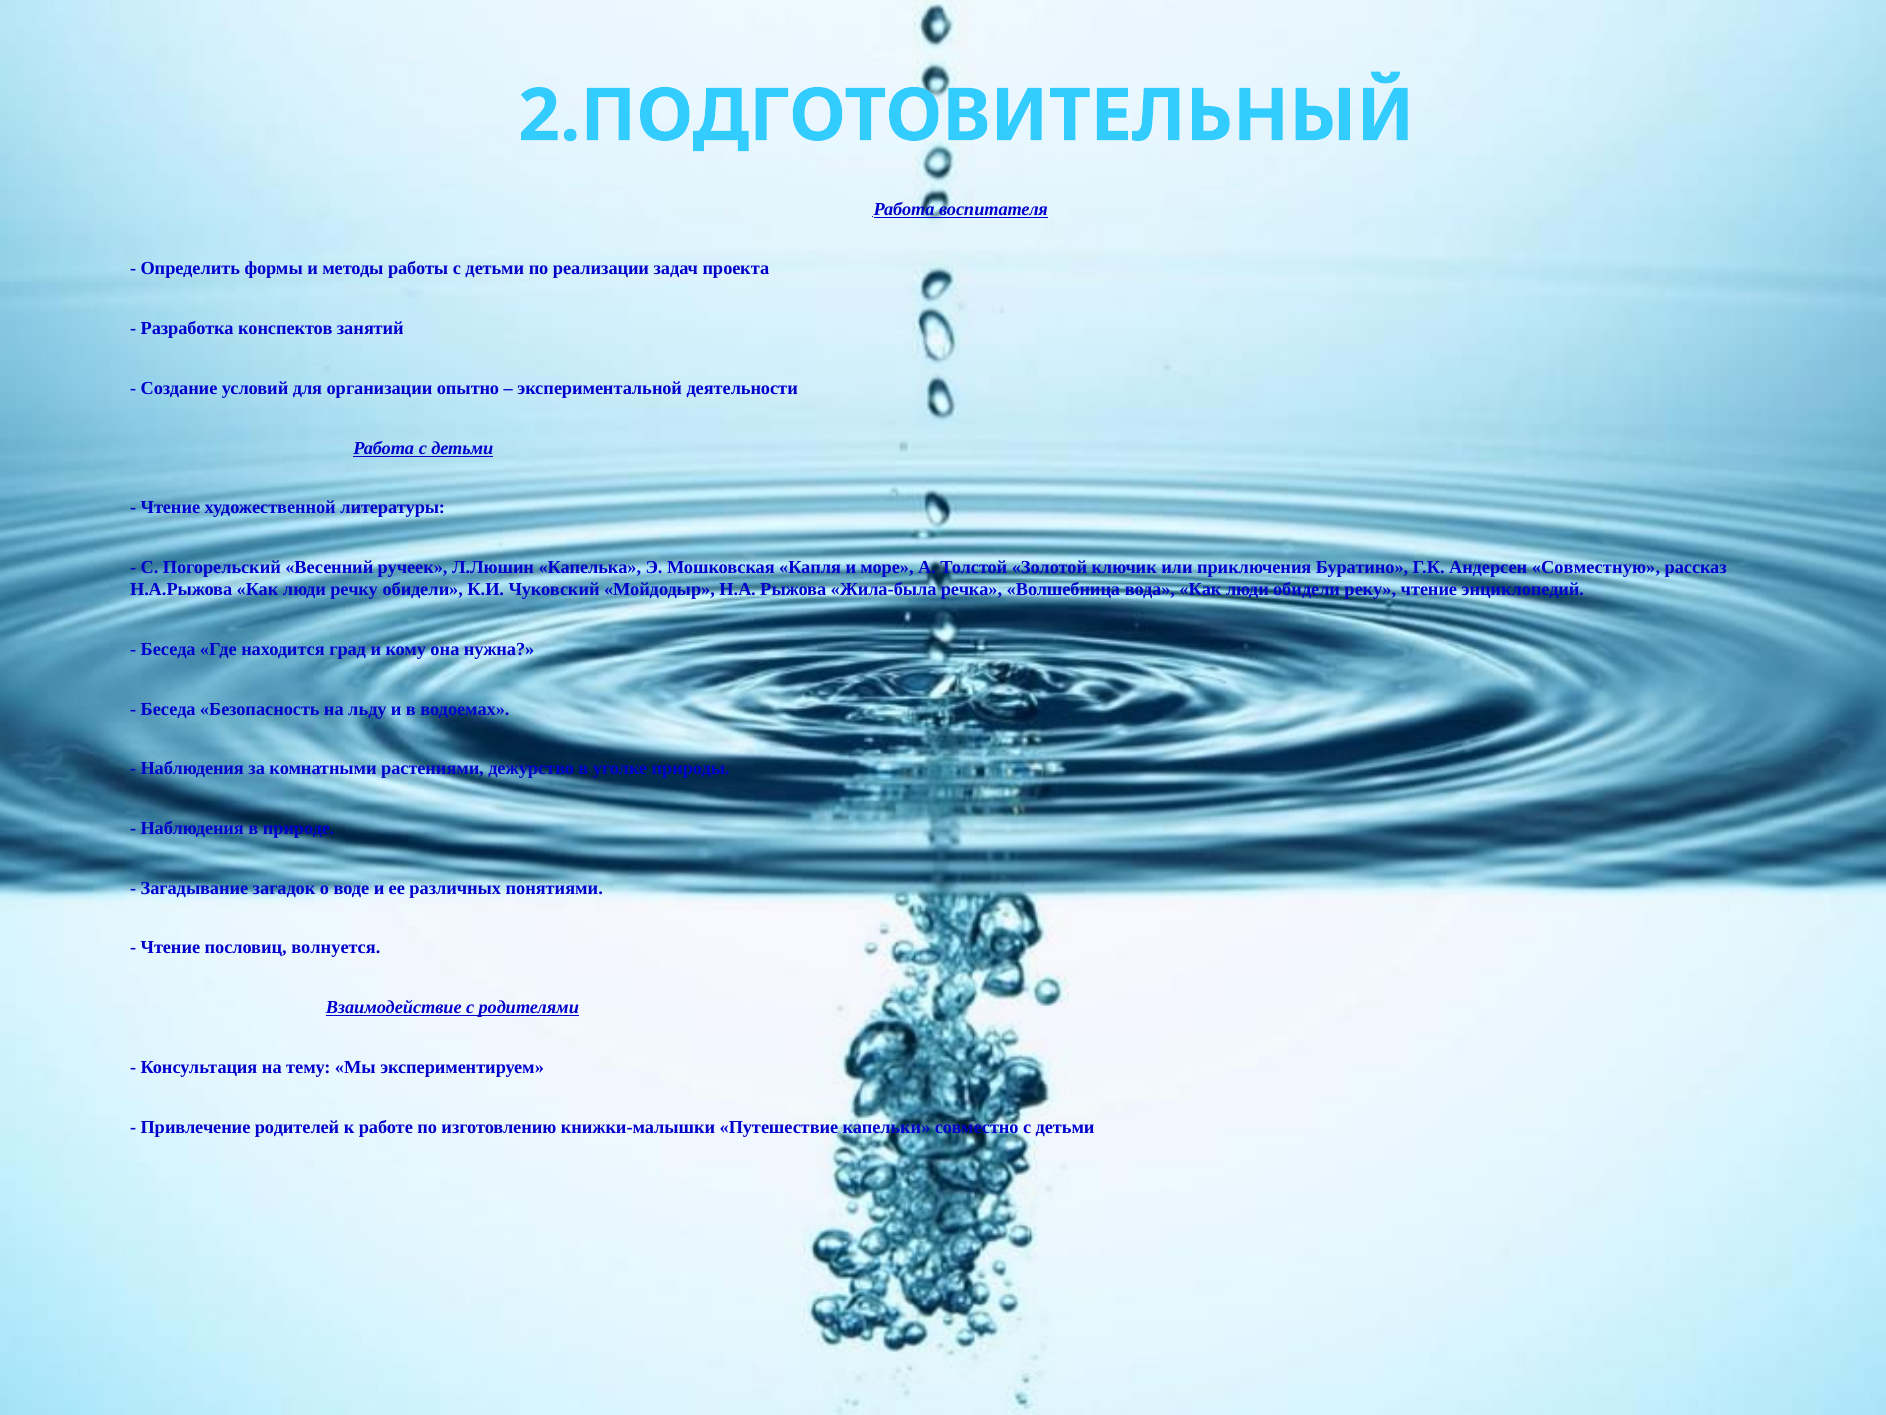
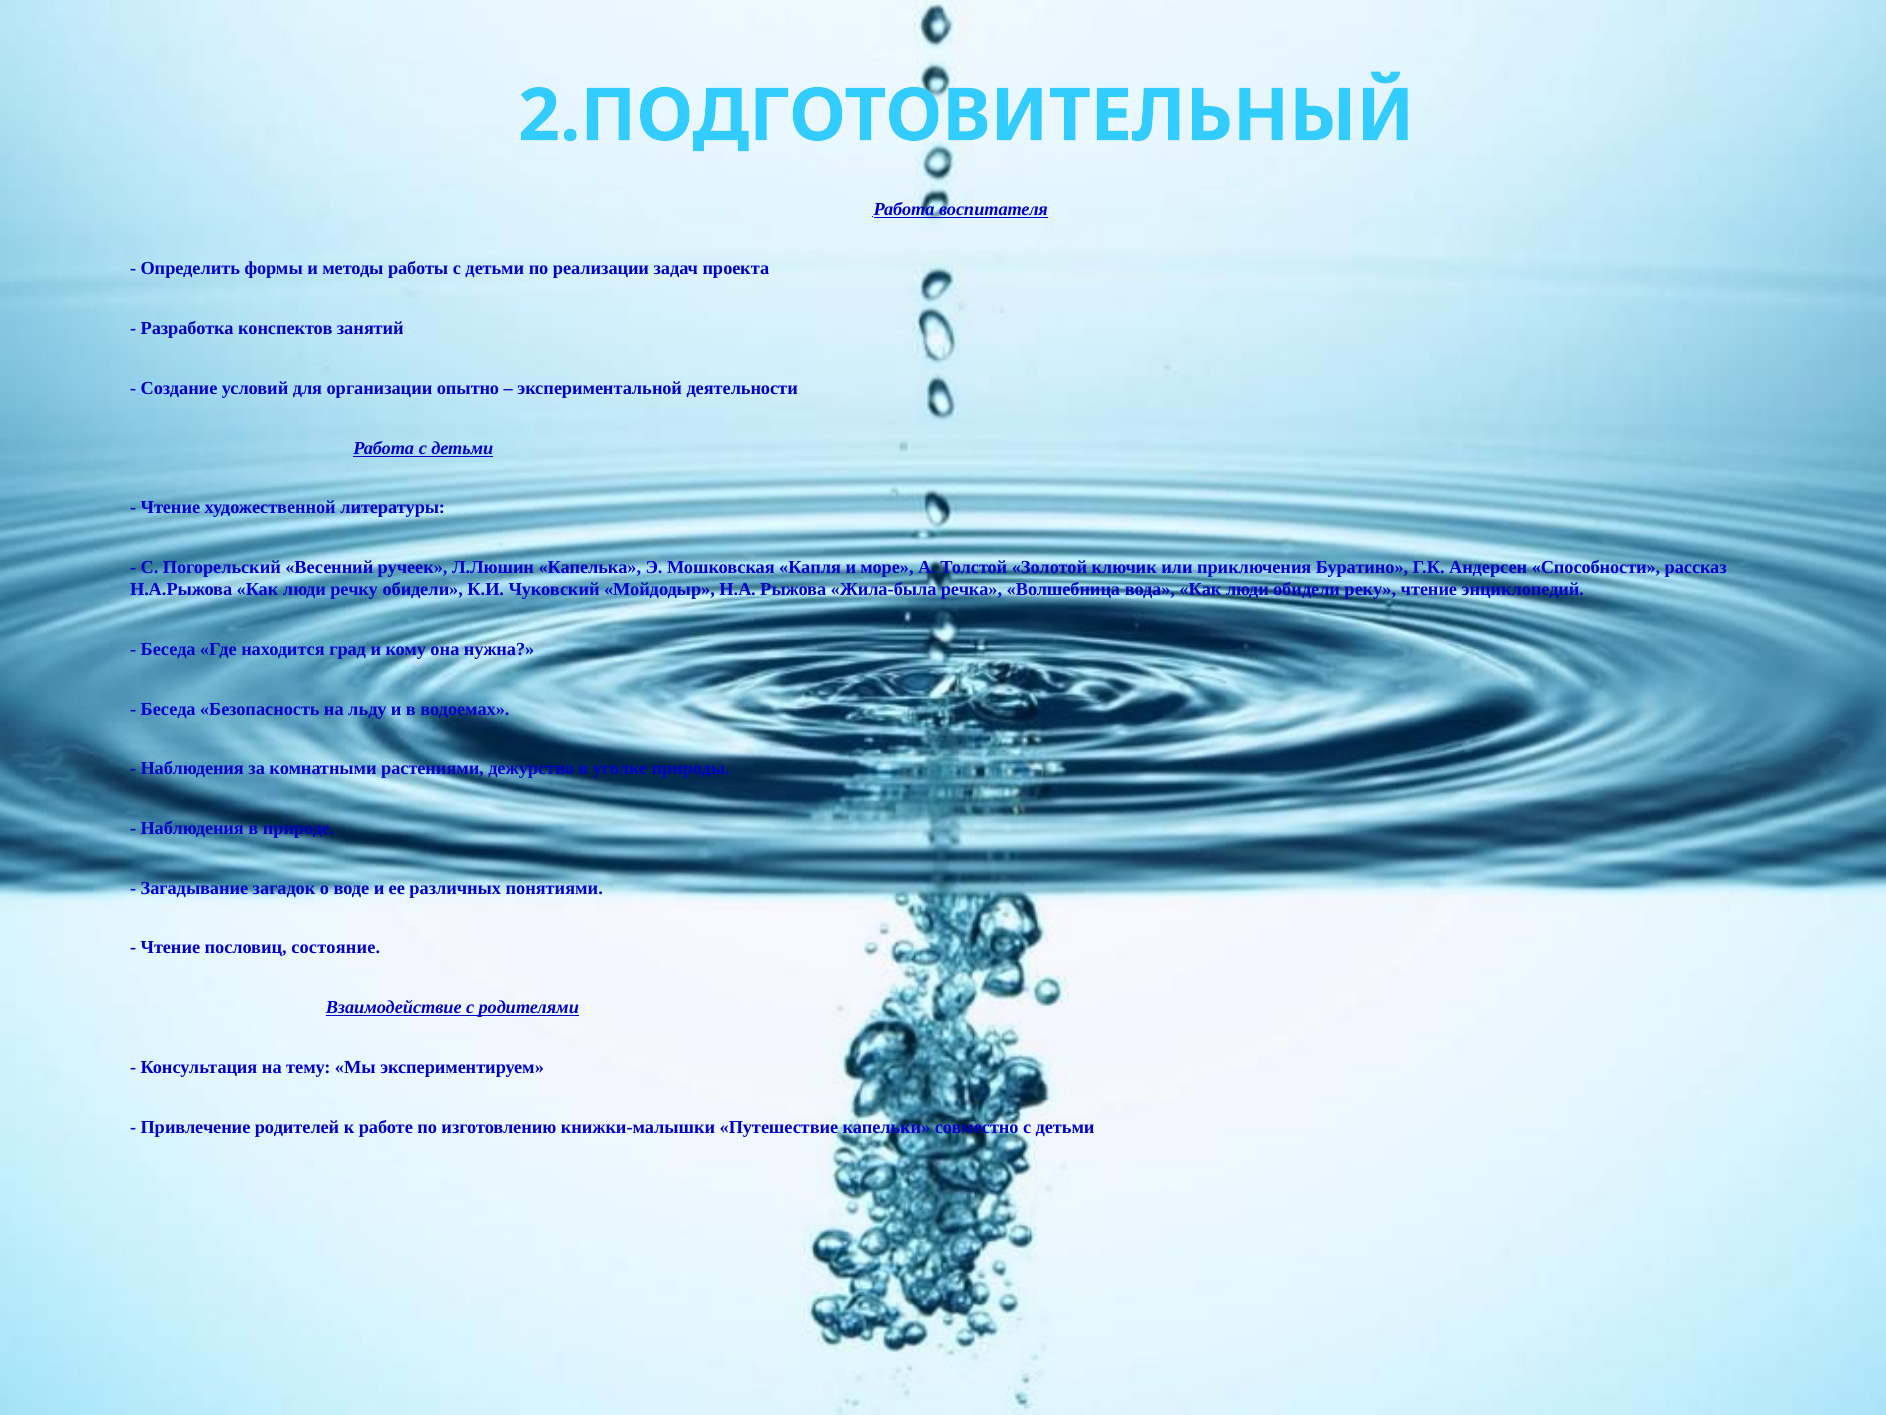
Совместную: Совместную -> Способности
волнуется: волнуется -> состояние
